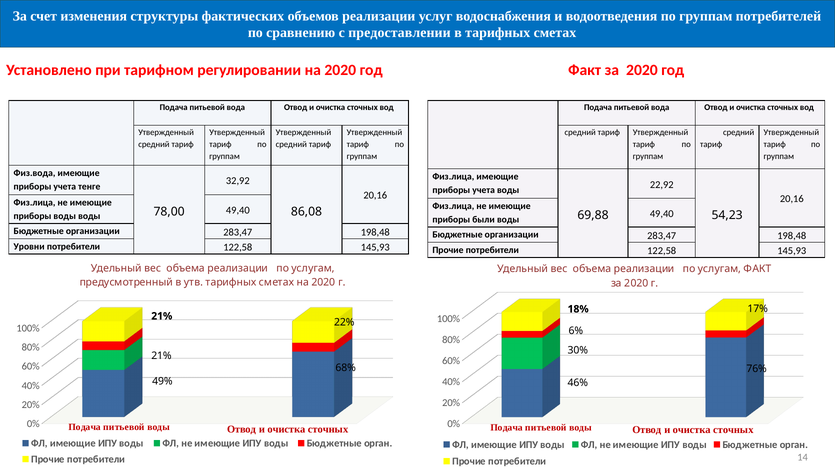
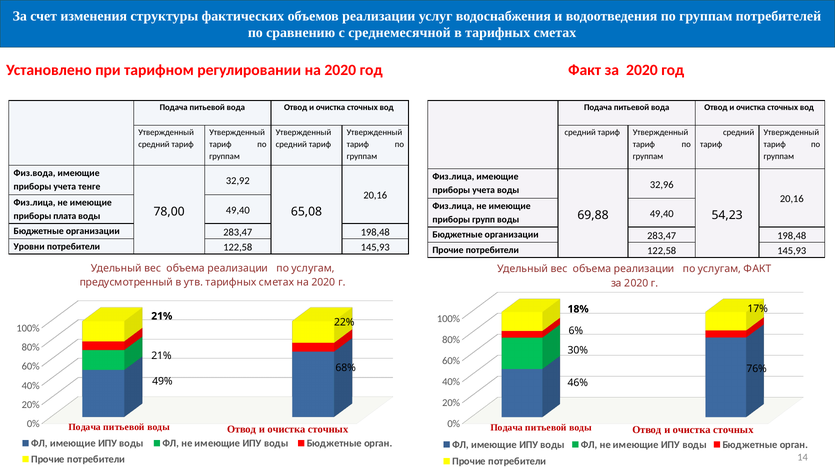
предоставлении: предоставлении -> среднемесячной
22,92: 22,92 -> 32,96
86,08: 86,08 -> 65,08
приборы воды: воды -> плата
были: были -> групп
